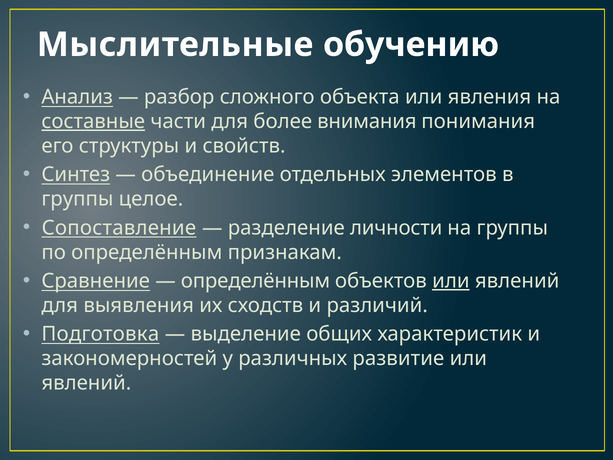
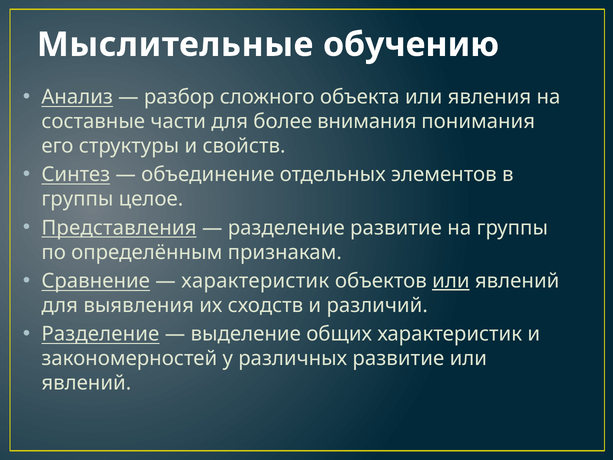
составные underline: present -> none
Сопоставление: Сопоставление -> Представления
разделение личности: личности -> развитие
определённым at (255, 281): определённым -> характеристик
Подготовка at (100, 334): Подготовка -> Разделение
